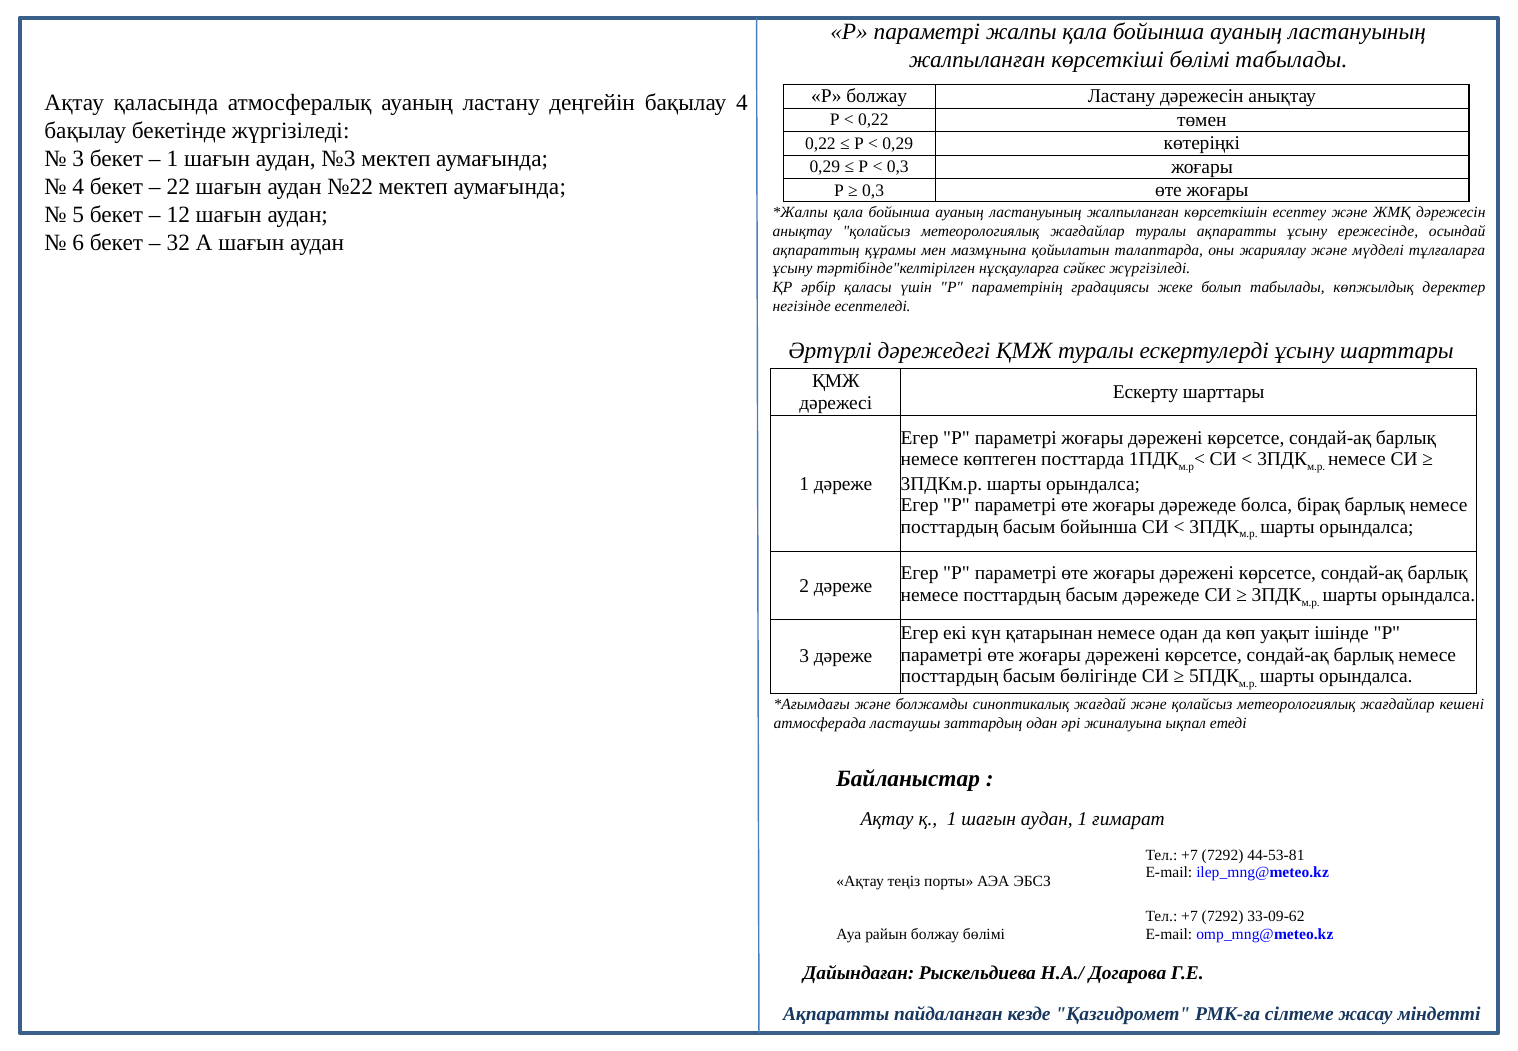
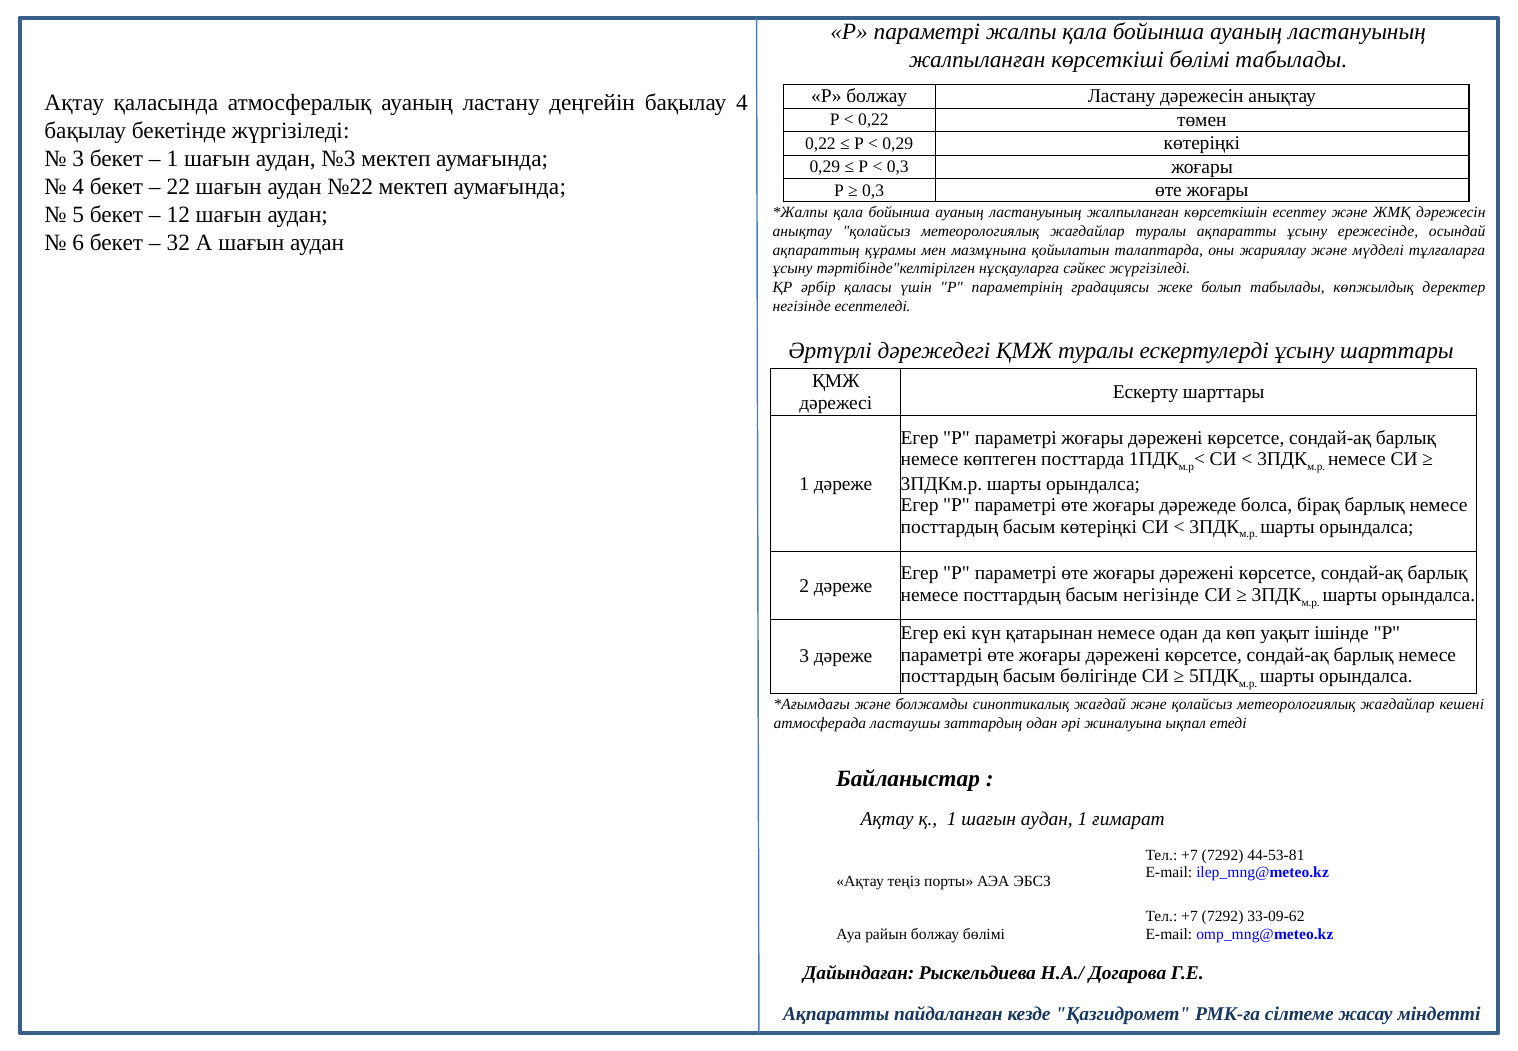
басым бойынша: бойынша -> көтеріңкі
басым дәрежеде: дәрежеде -> негізінде
